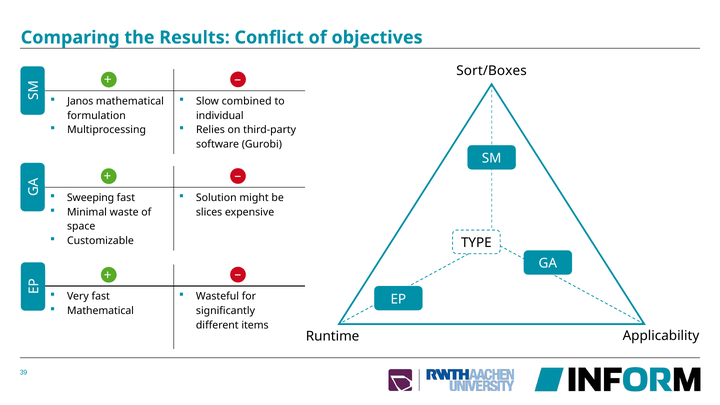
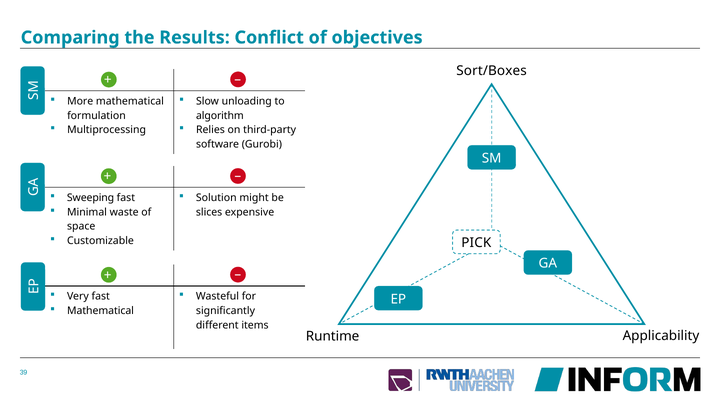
Janos: Janos -> More
combined: combined -> unloading
individual: individual -> algorithm
TYPE: TYPE -> PICK
